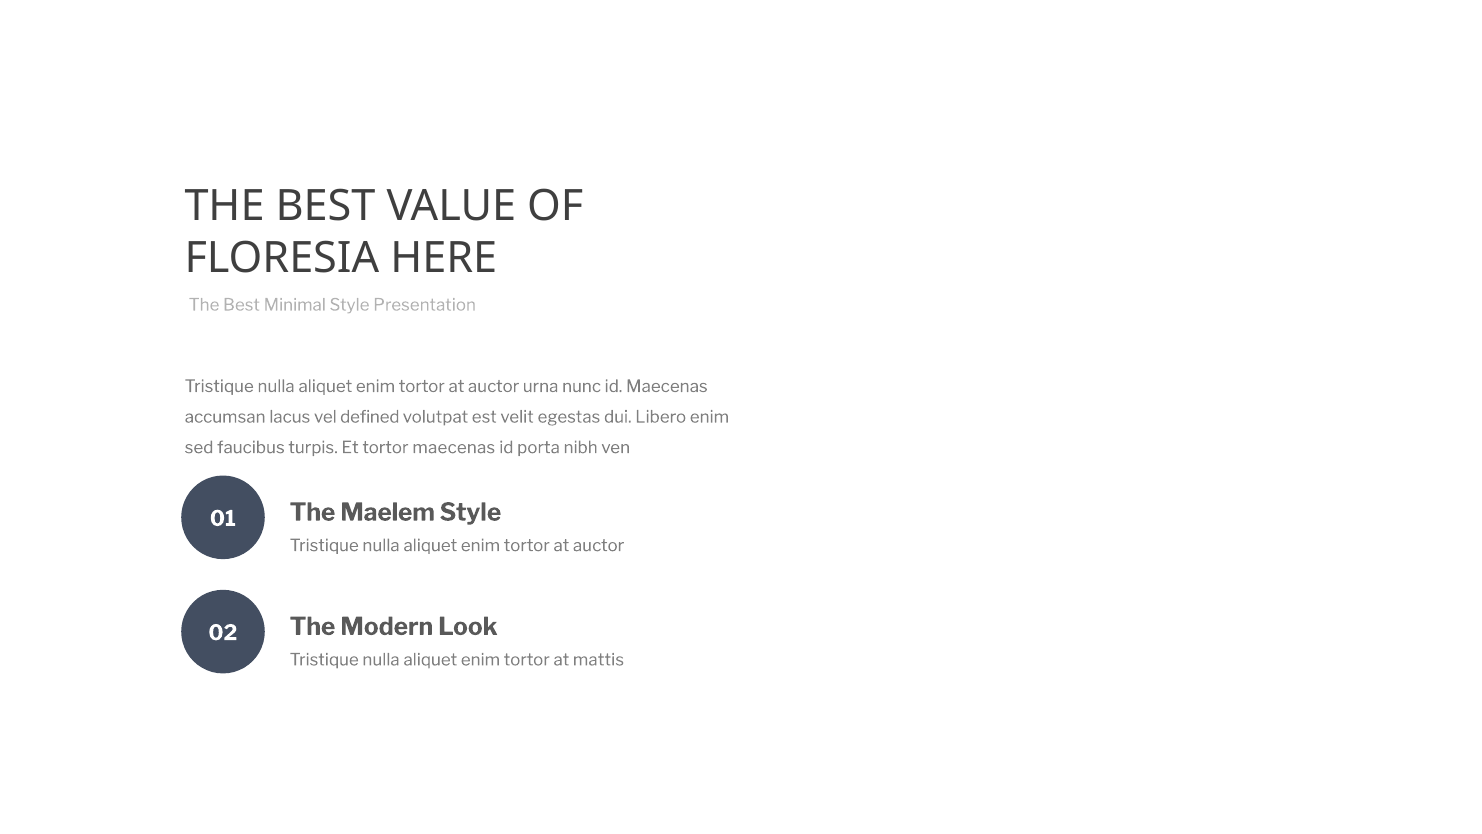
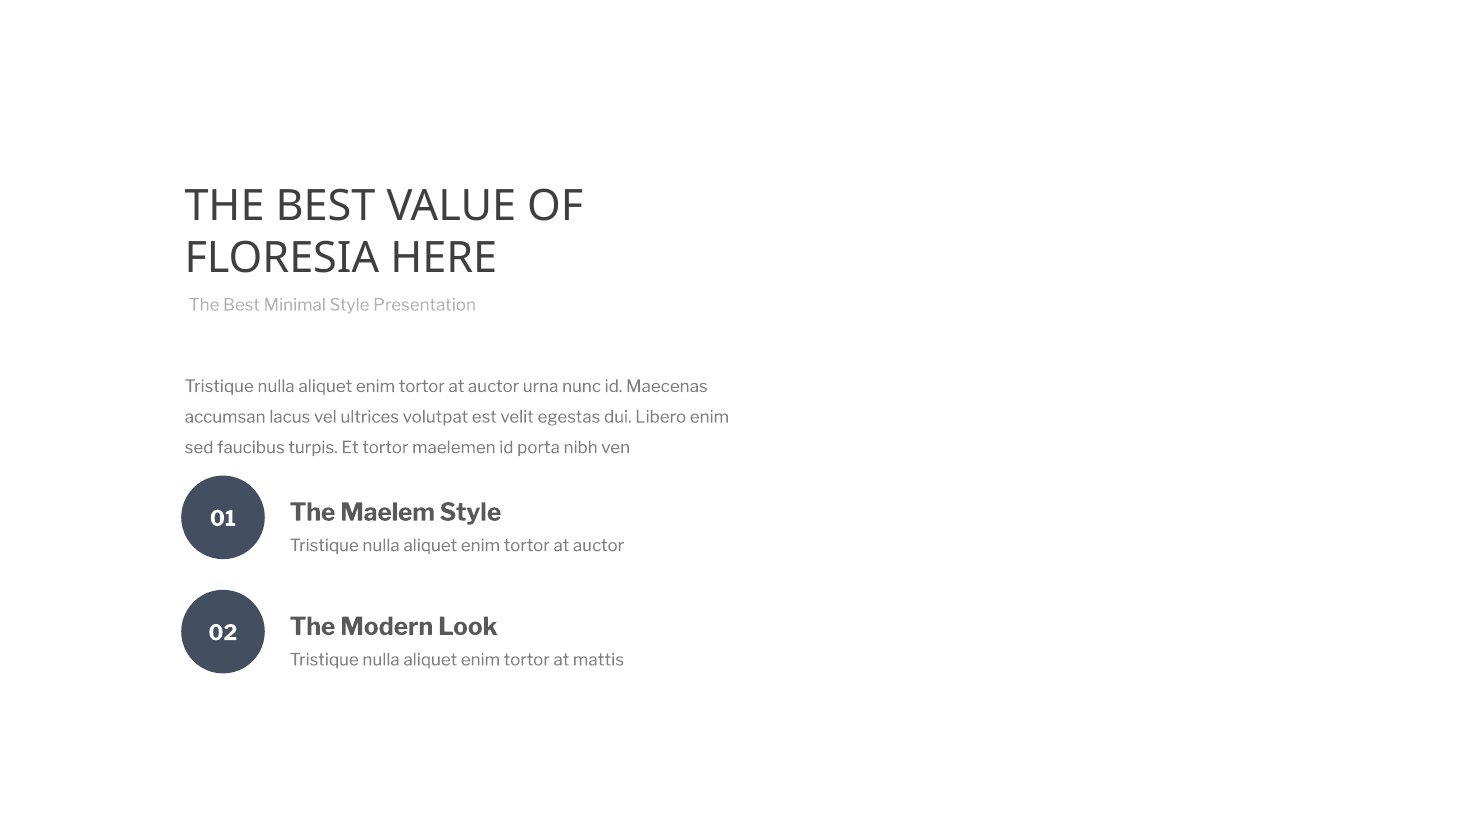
defined: defined -> ultrices
tortor maecenas: maecenas -> maelemen
